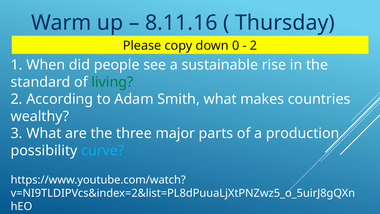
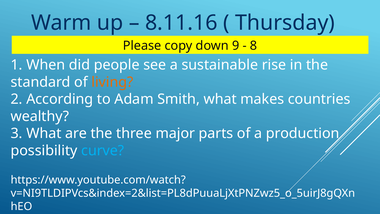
0: 0 -> 9
2 at (254, 46): 2 -> 8
living colour: green -> orange
